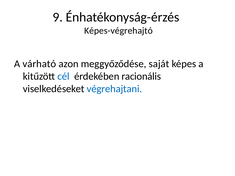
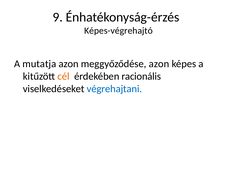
várható: várható -> mutatja
meggyőződése saját: saját -> azon
cél colour: blue -> orange
